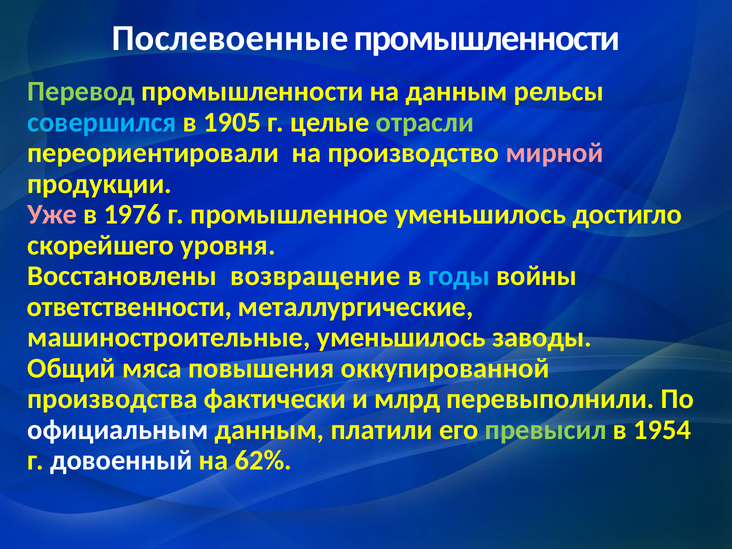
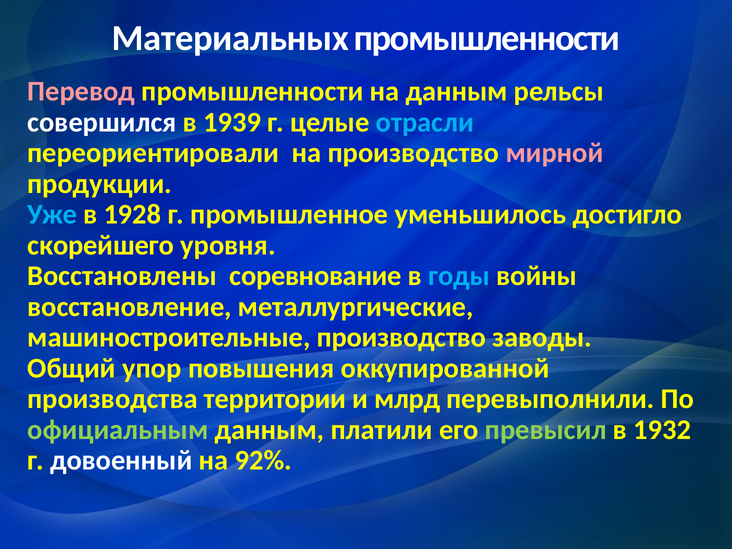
Послевоенные: Послевоенные -> Материальных
Перевод colour: light green -> pink
совершился colour: light blue -> white
1905: 1905 -> 1939
отрасли colour: light green -> light blue
Уже colour: pink -> light blue
1976: 1976 -> 1928
возвращение: возвращение -> соревнование
ответственности: ответственности -> восстановление
машиностроительные уменьшилось: уменьшилось -> производство
мяса: мяса -> упор
фактически: фактически -> территории
официальным colour: white -> light green
1954: 1954 -> 1932
62%: 62% -> 92%
